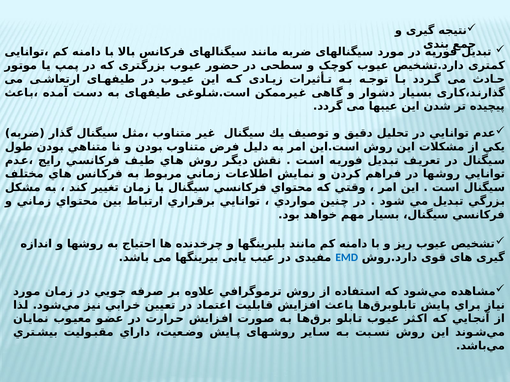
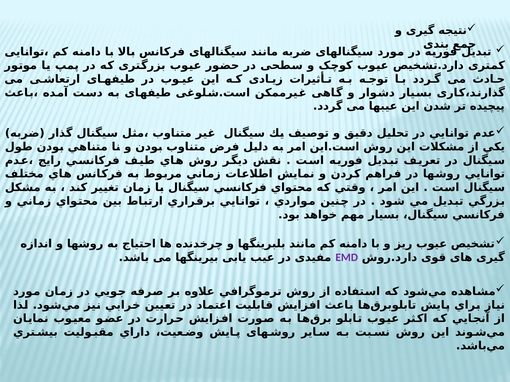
EMD colour: blue -> purple
